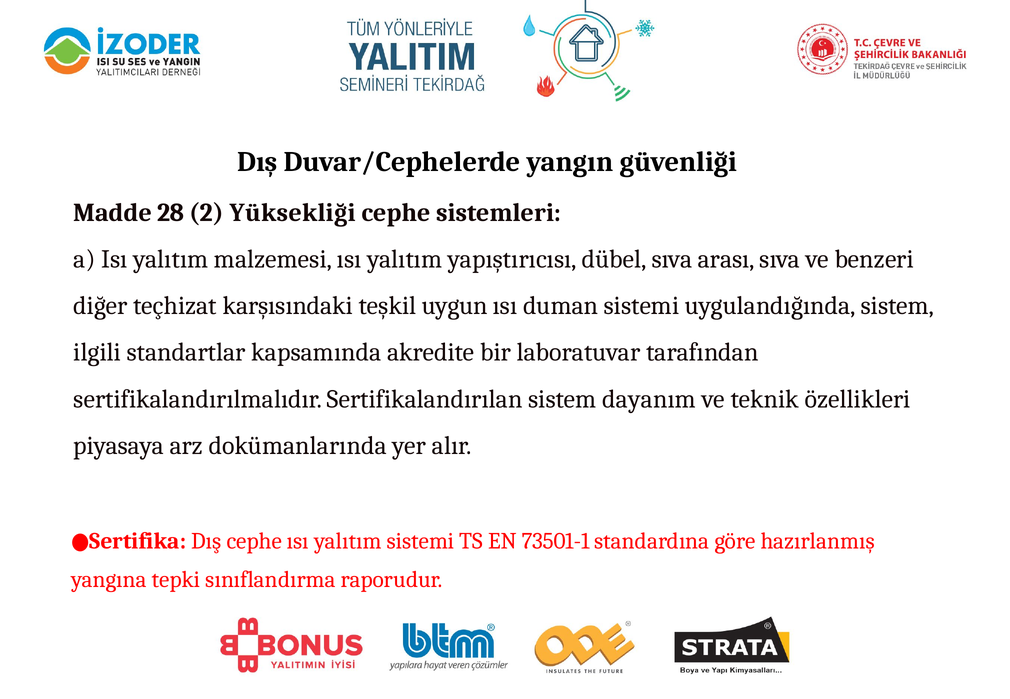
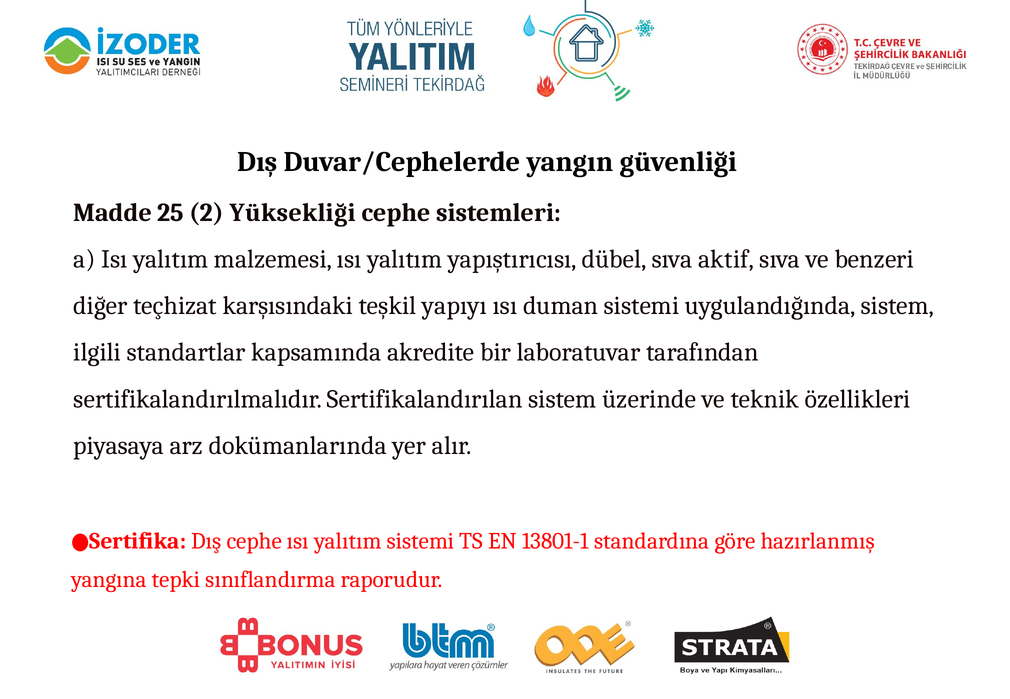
28: 28 -> 25
arası: arası -> aktif
uygun: uygun -> yapıyı
dayanım: dayanım -> üzerinde
73501-1: 73501-1 -> 13801-1
